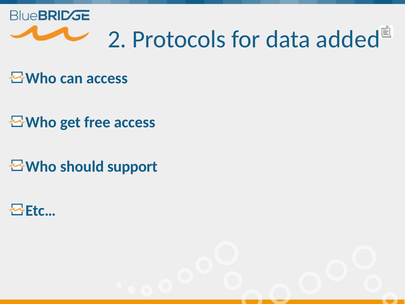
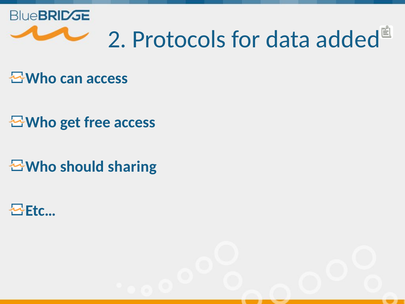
support: support -> sharing
